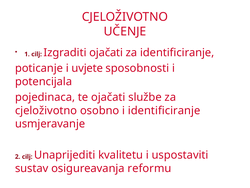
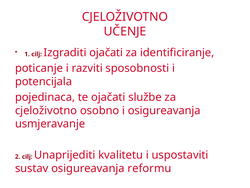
uvjete: uvjete -> razviti
i identificiranje: identificiranje -> osigureavanja
